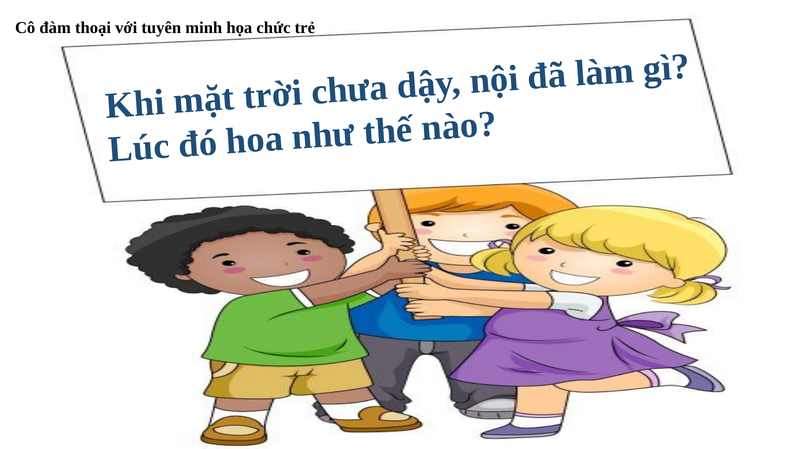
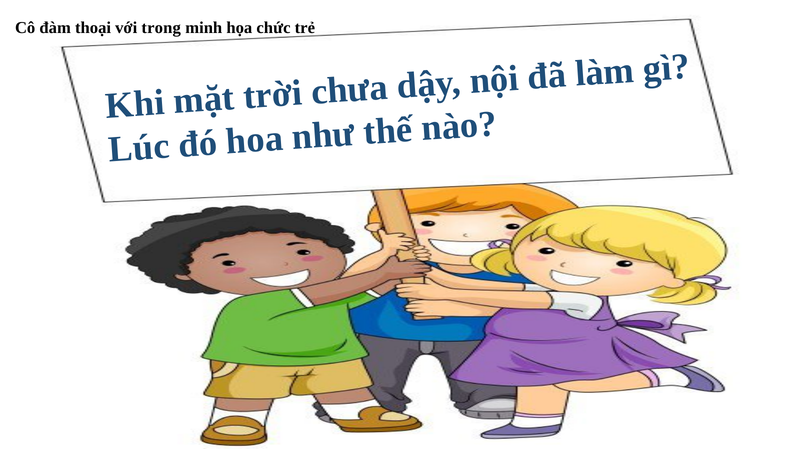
tuyên: tuyên -> trong
